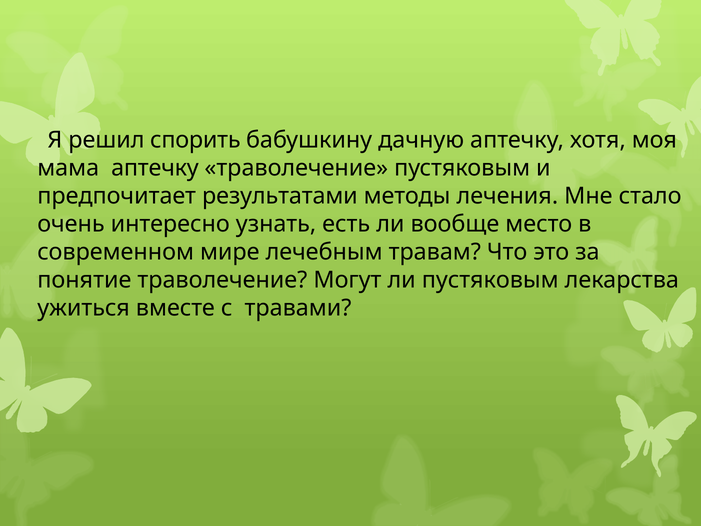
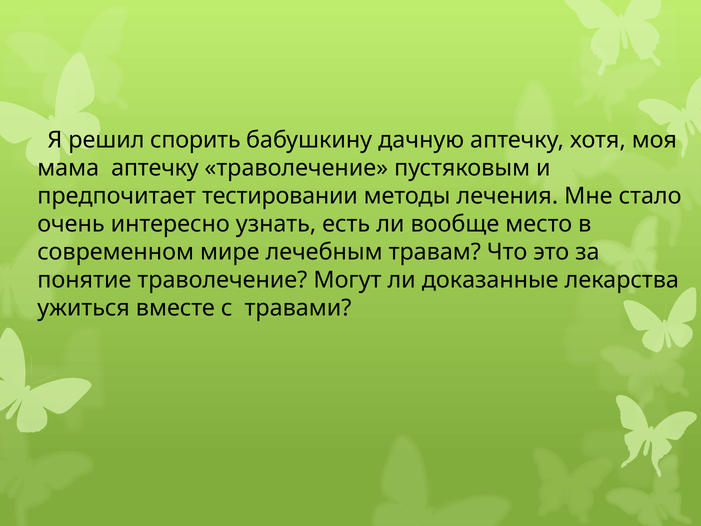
результатами: результатами -> тестировании
ли пустяковым: пустяковым -> доказанные
